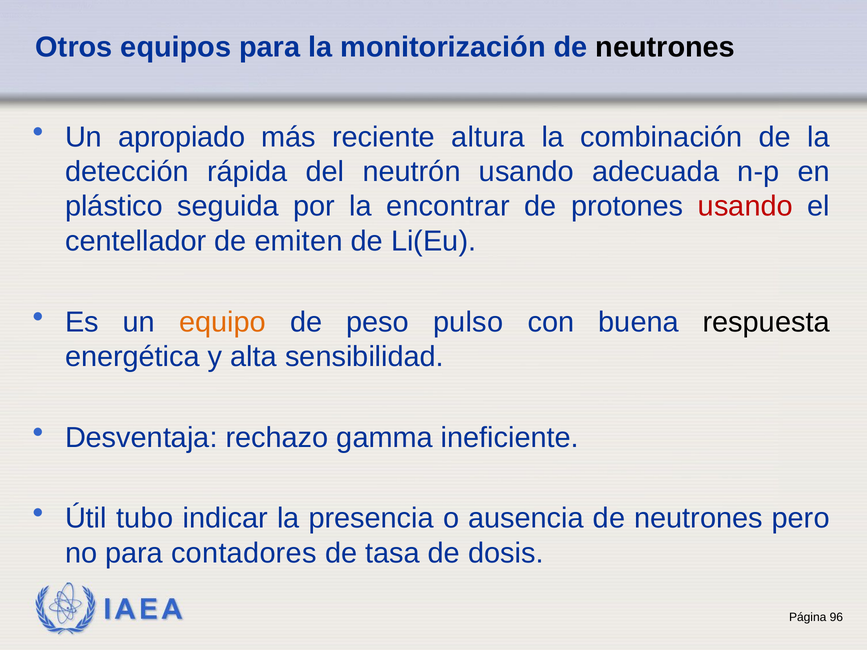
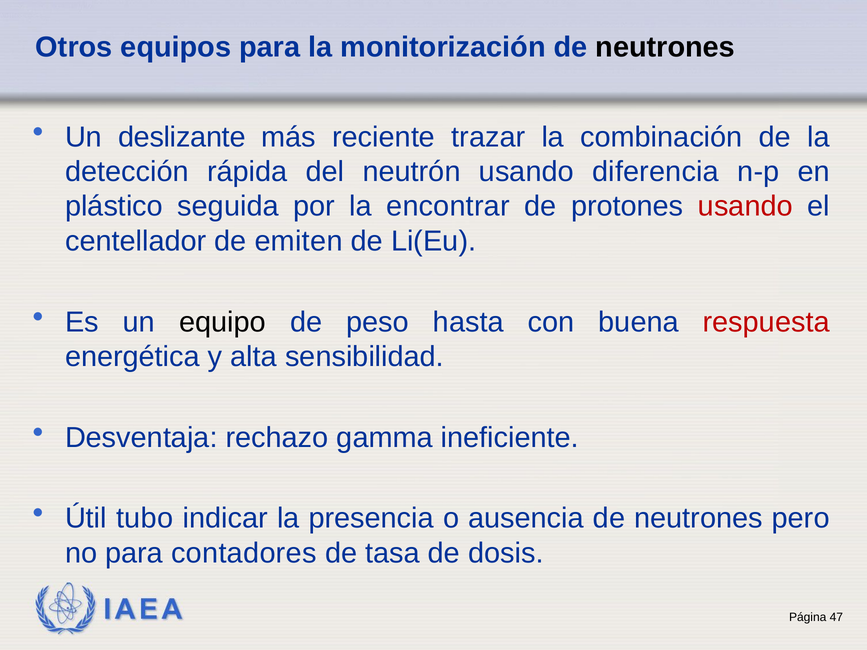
apropiado: apropiado -> deslizante
altura: altura -> trazar
adecuada: adecuada -> diferencia
equipo colour: orange -> black
pulso: pulso -> hasta
respuesta colour: black -> red
96: 96 -> 47
